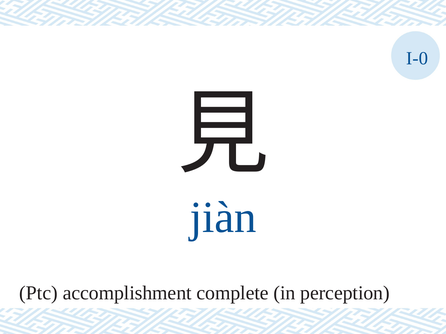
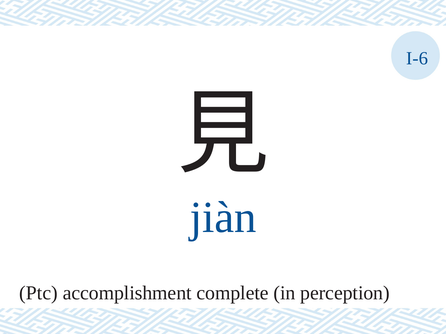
I-0: I-0 -> I-6
